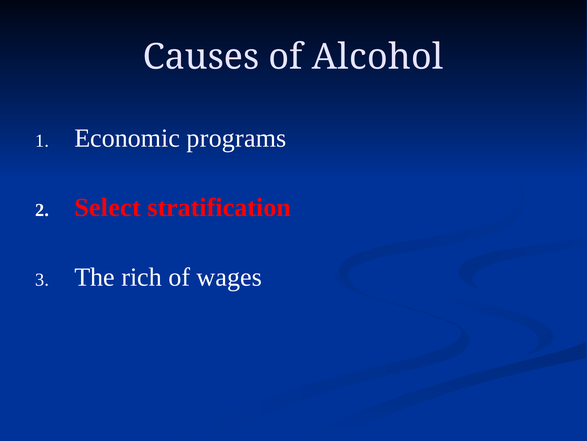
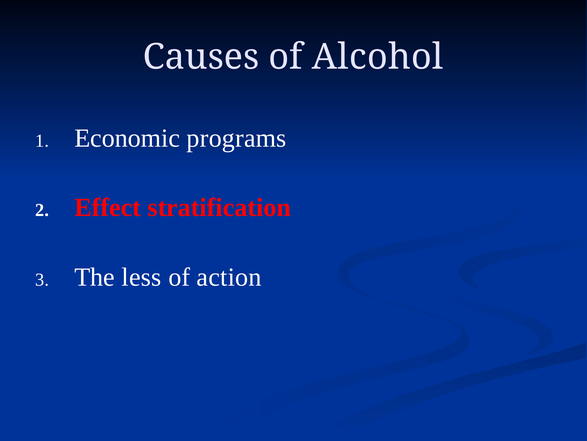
Select: Select -> Effect
rich: rich -> less
wages: wages -> action
